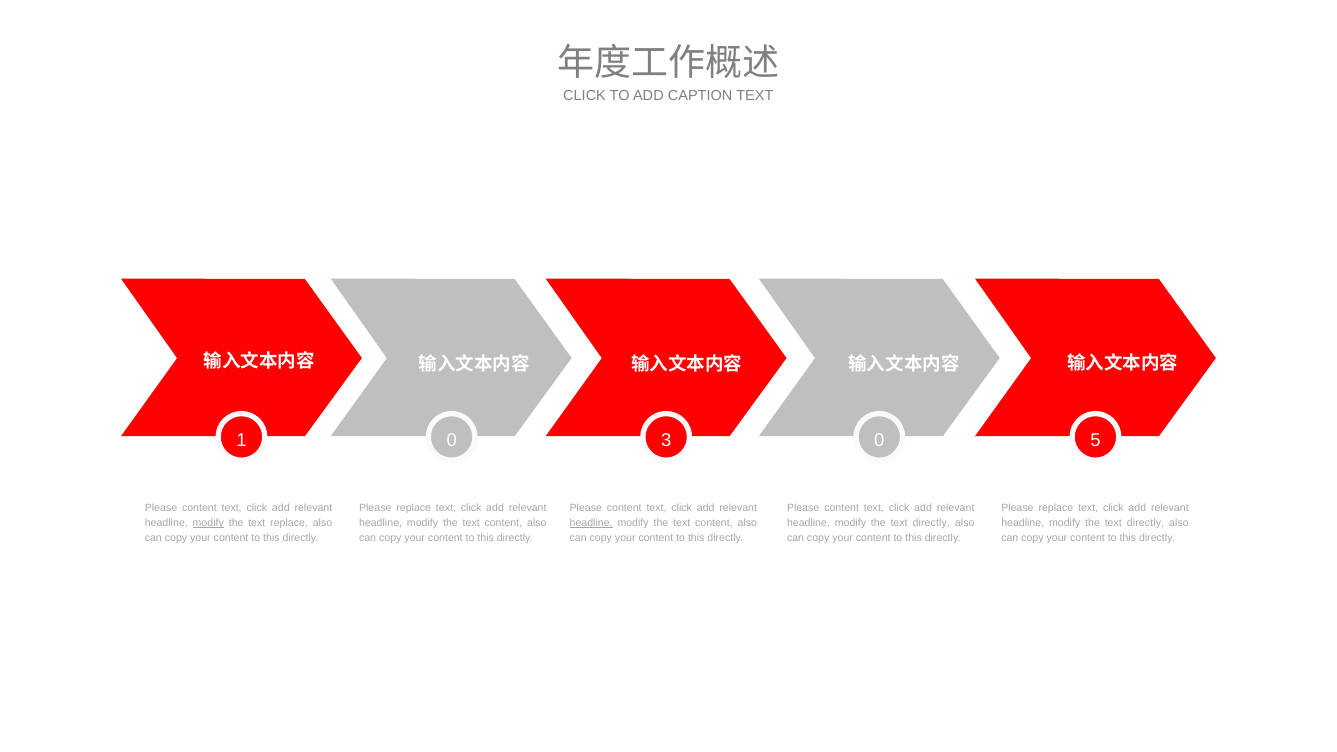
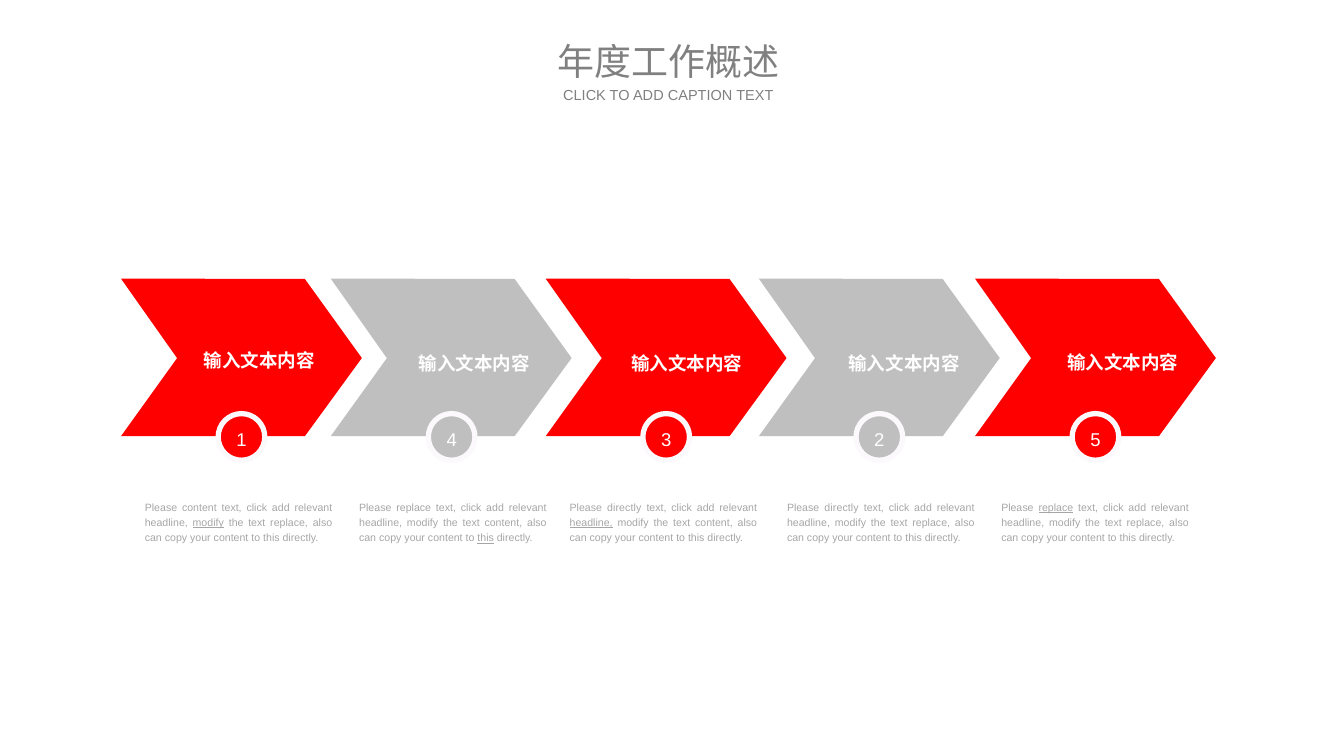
1 0: 0 -> 4
3 0: 0 -> 2
content at (624, 508): content -> directly
content at (842, 508): content -> directly
replace at (1056, 508) underline: none -> present
directly at (931, 523): directly -> replace
directly at (1145, 523): directly -> replace
this at (486, 538) underline: none -> present
